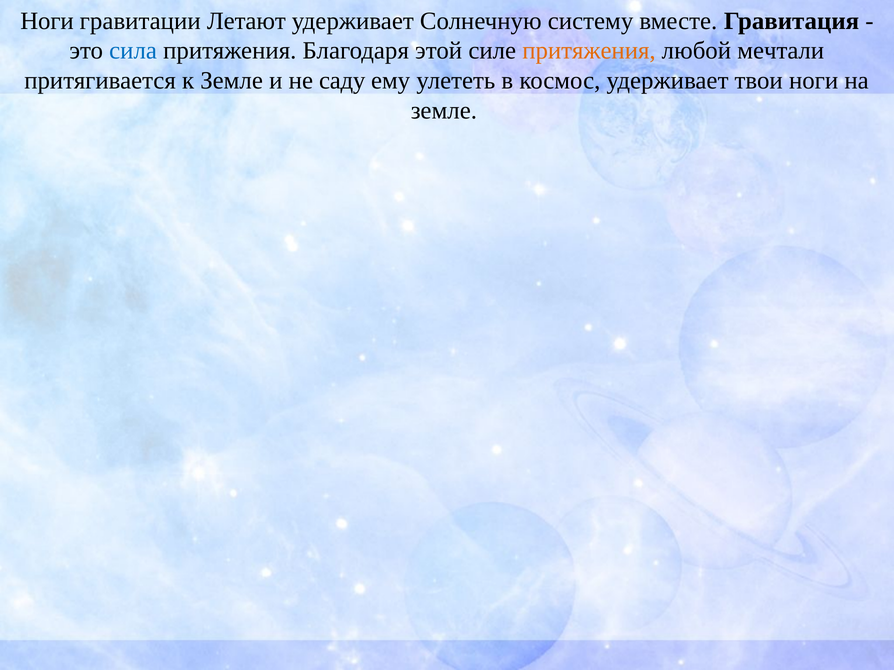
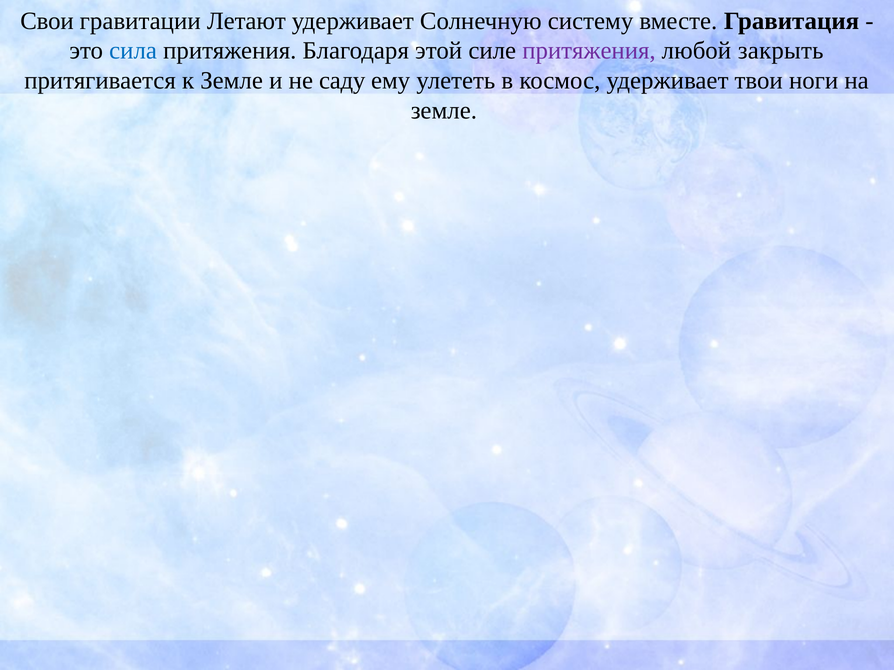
Ноги at (47, 21): Ноги -> Свои
притяжения at (589, 51) colour: orange -> purple
мечтали: мечтали -> закрыть
